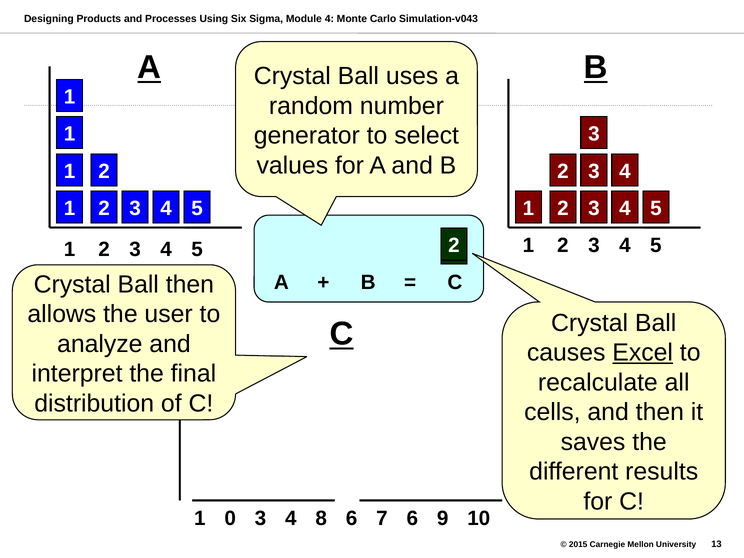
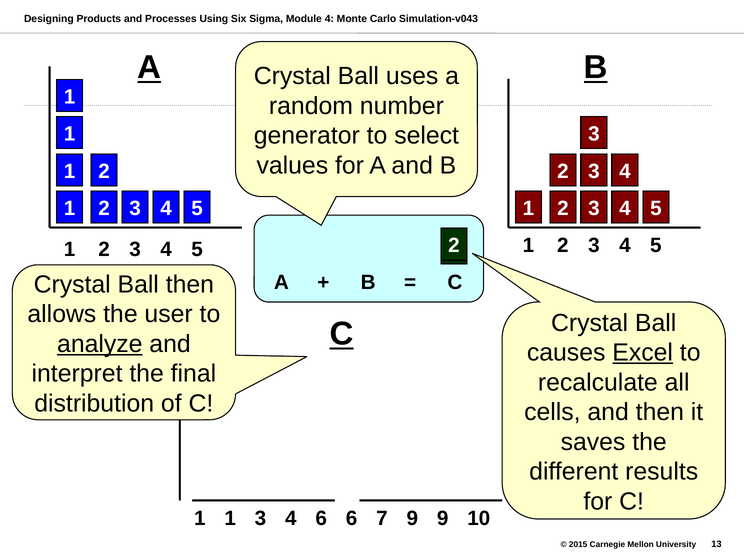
analyze underline: none -> present
0 at (230, 518): 0 -> 1
4 8: 8 -> 6
7 6: 6 -> 9
